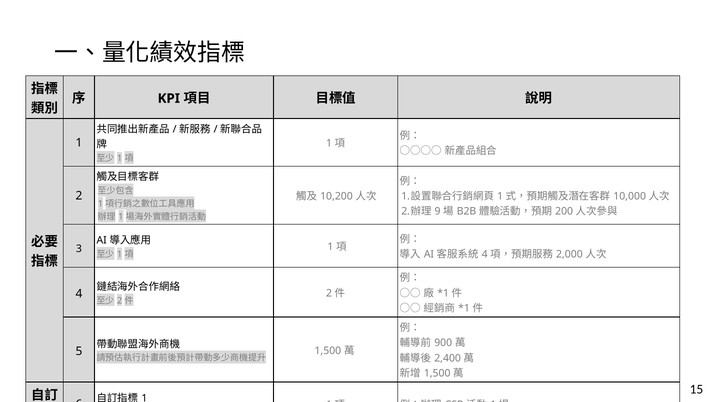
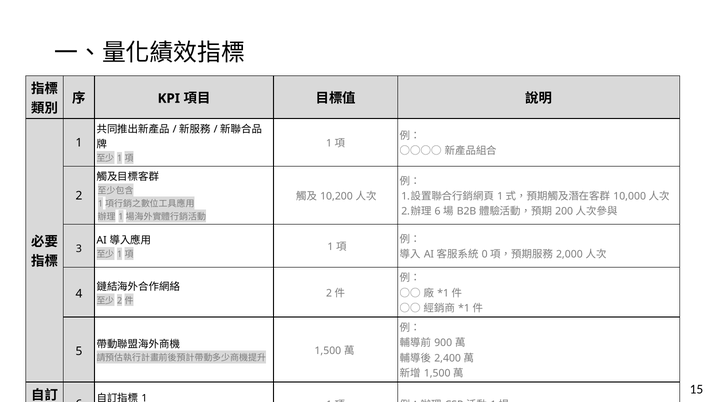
9 at (438, 211): 9 -> 6
4 at (485, 254): 4 -> 0
